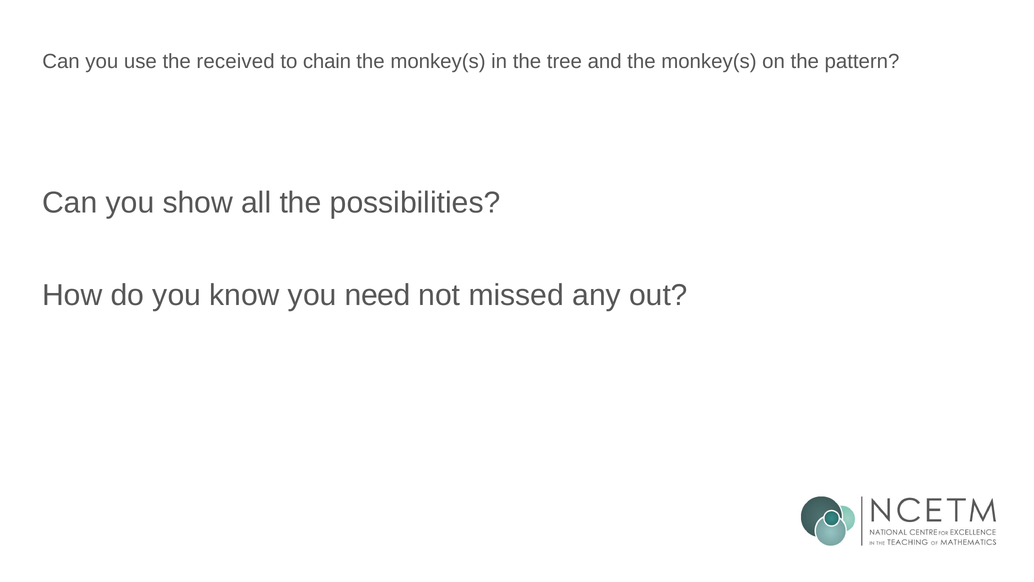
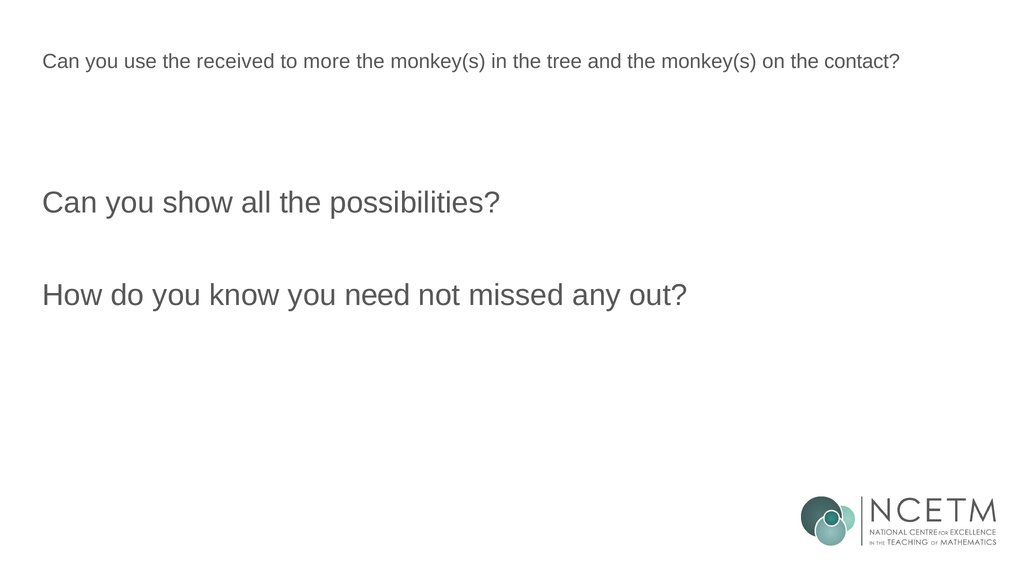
chain: chain -> more
pattern: pattern -> contact
